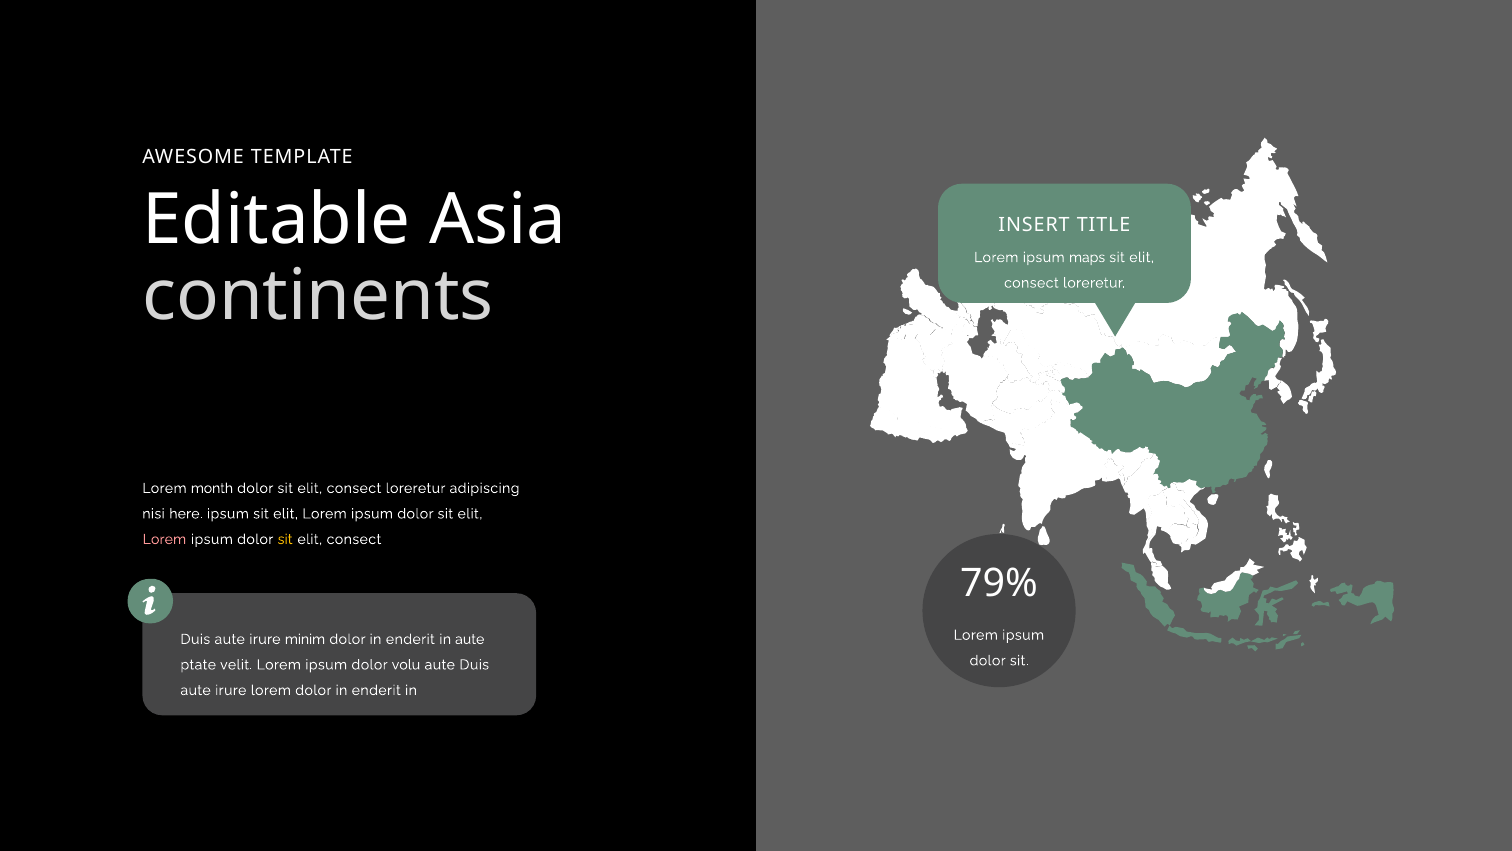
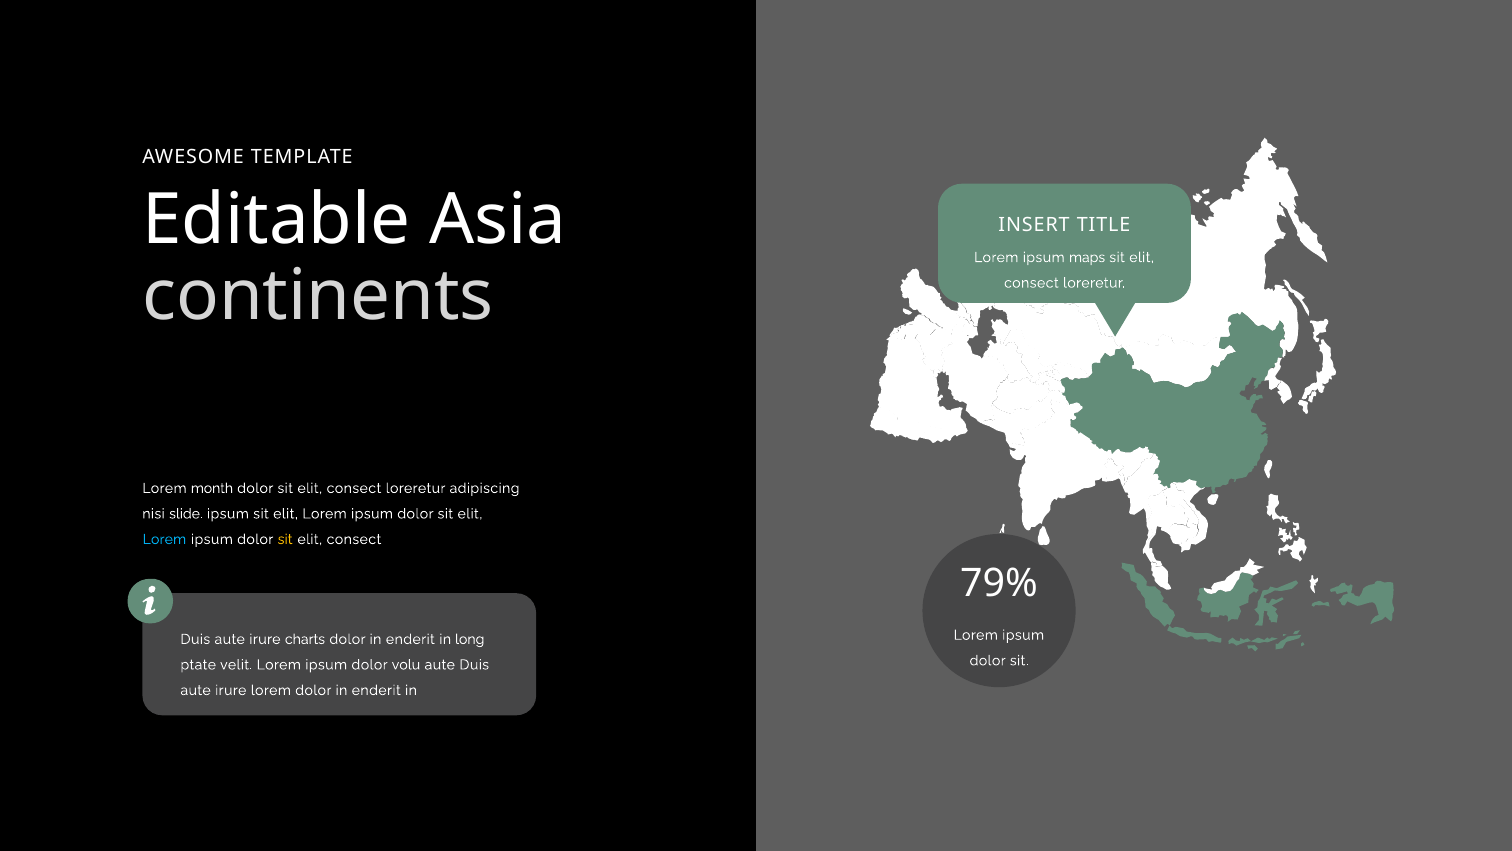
here: here -> slide
Lorem at (164, 539) colour: pink -> light blue
minim: minim -> charts
in aute: aute -> long
